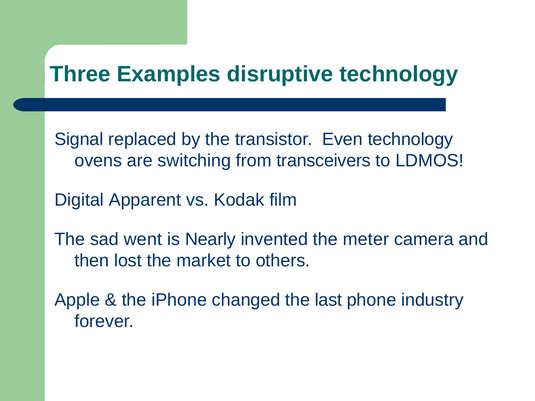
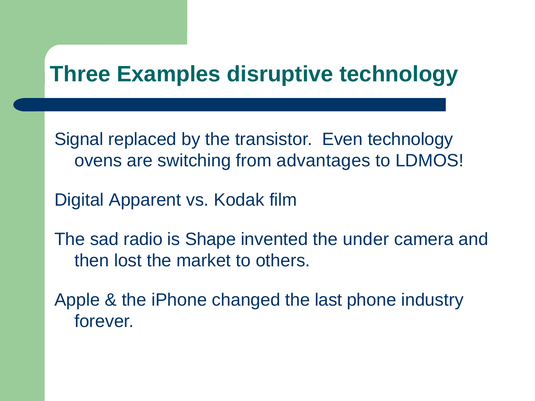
transceivers: transceivers -> advantages
went: went -> radio
Nearly: Nearly -> Shape
meter: meter -> under
